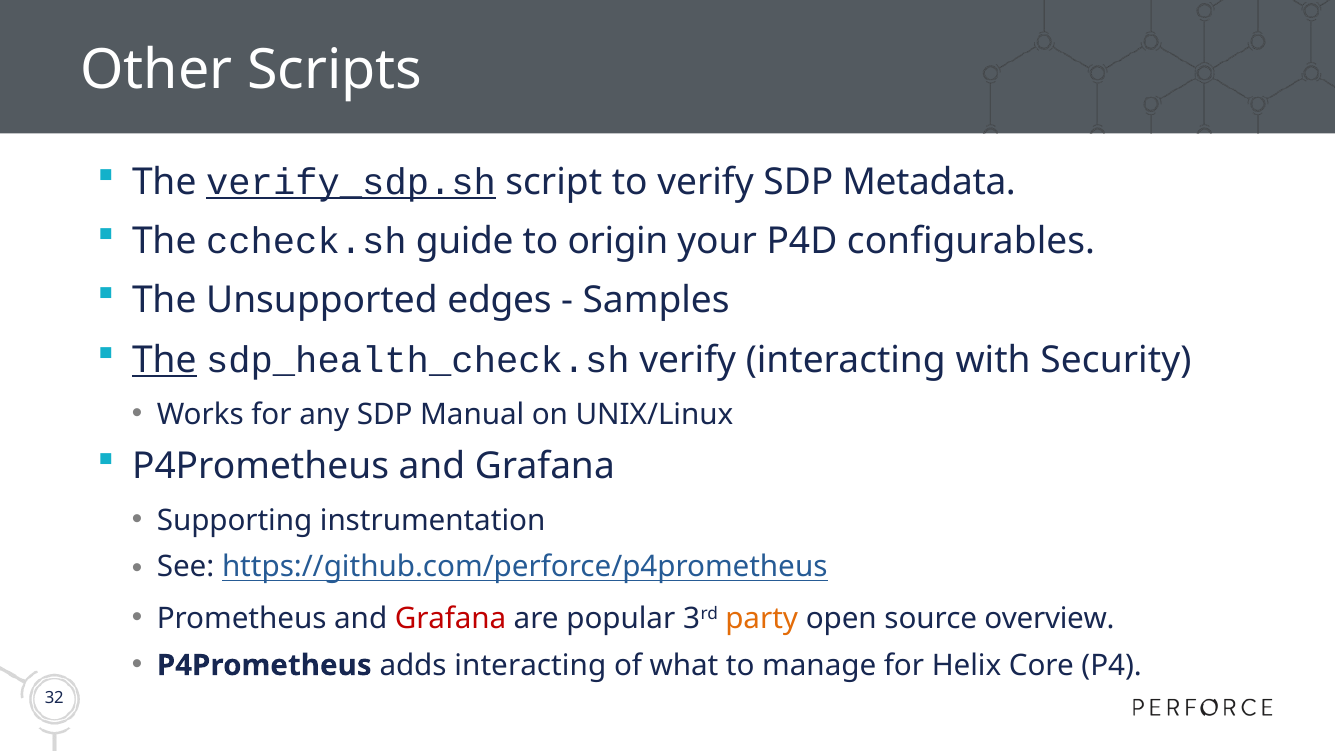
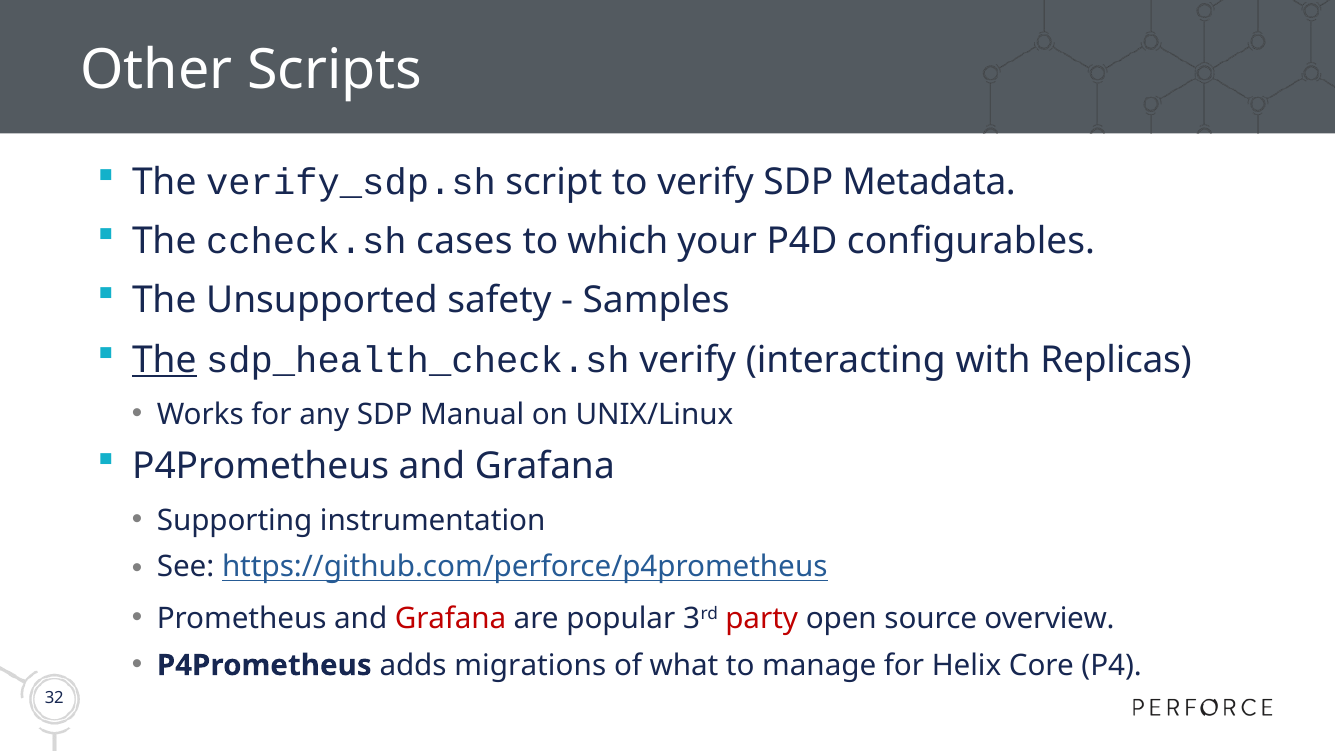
verify_sdp.sh underline: present -> none
guide: guide -> cases
origin: origin -> which
edges: edges -> safety
Security: Security -> Replicas
party colour: orange -> red
adds interacting: interacting -> migrations
